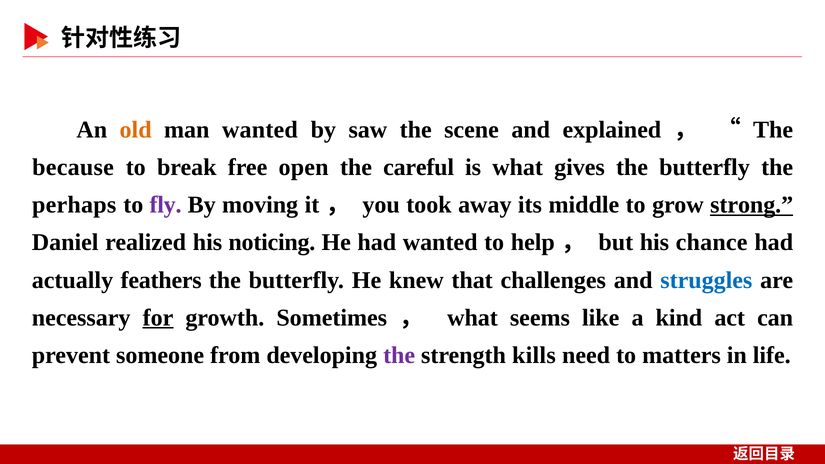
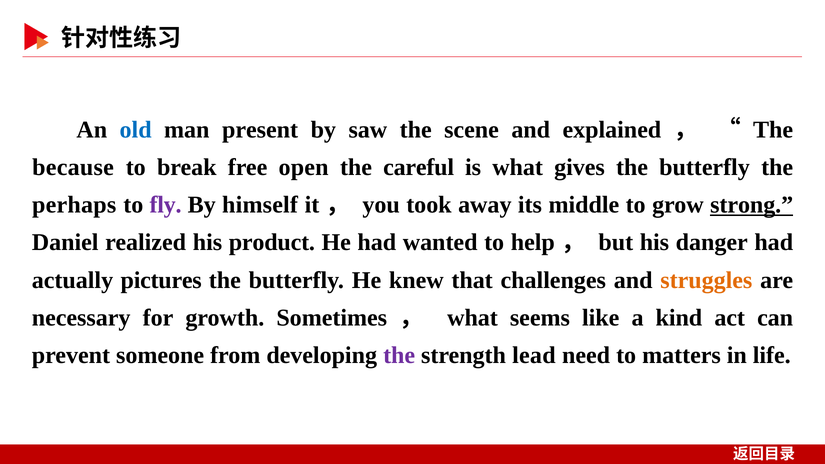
old colour: orange -> blue
man wanted: wanted -> present
moving: moving -> himself
noticing: noticing -> product
chance: chance -> danger
feathers: feathers -> pictures
struggles colour: blue -> orange
for underline: present -> none
kills: kills -> lead
